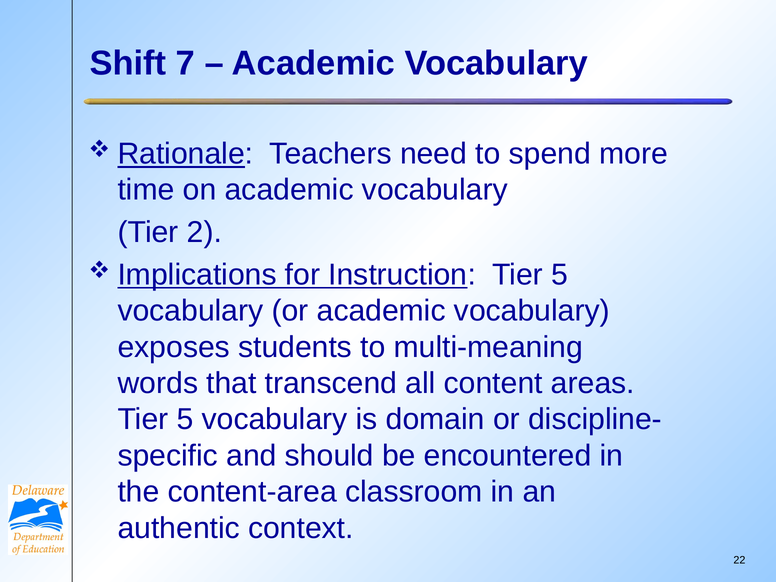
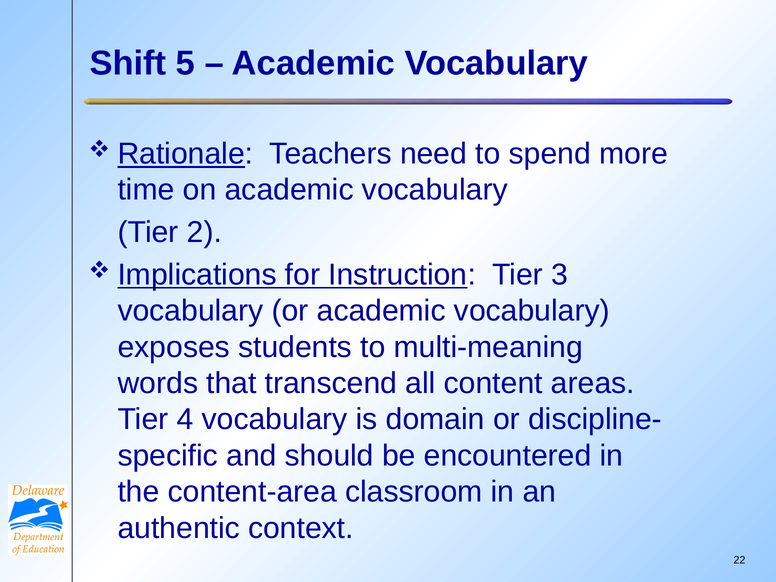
7: 7 -> 5
Instruction Tier 5: 5 -> 3
5 at (185, 420): 5 -> 4
